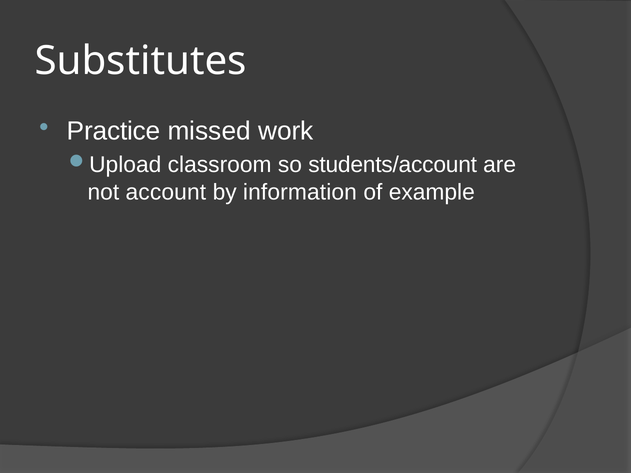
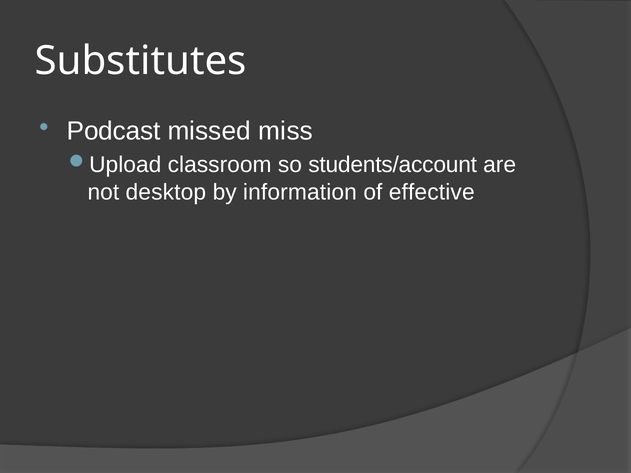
Practice: Practice -> Podcast
work: work -> miss
account: account -> desktop
example: example -> effective
